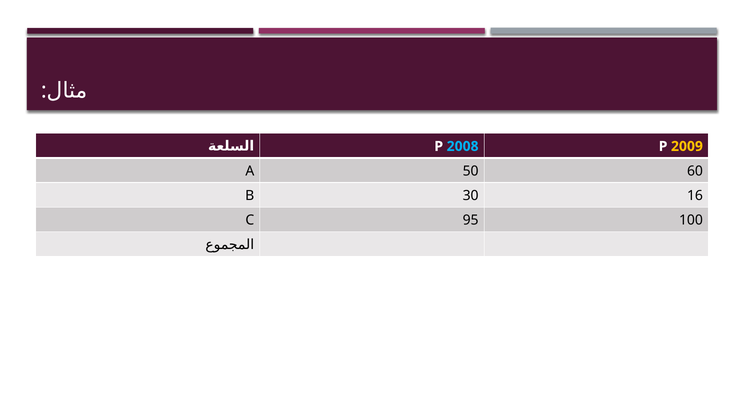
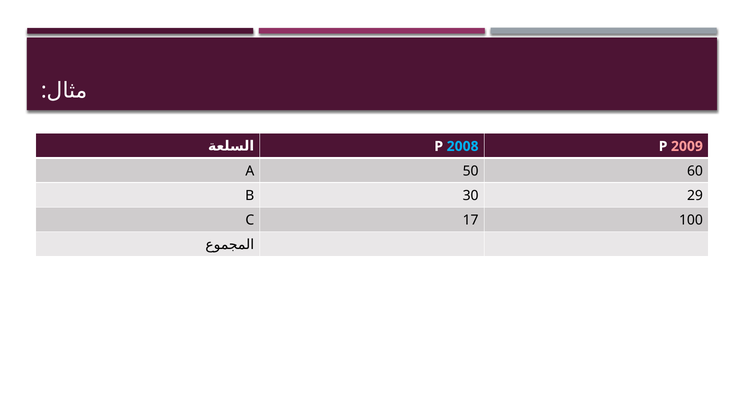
2009 colour: yellow -> pink
16: 16 -> 29
95: 95 -> 17
